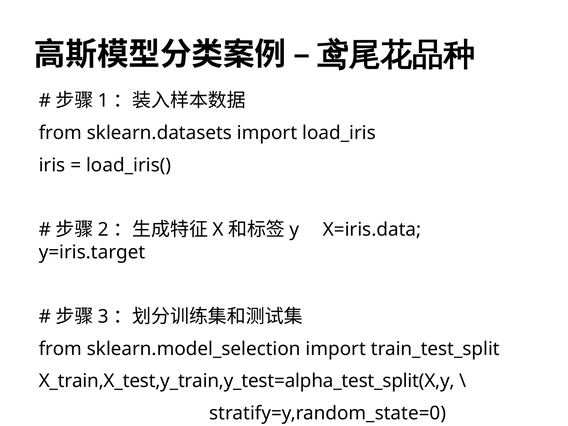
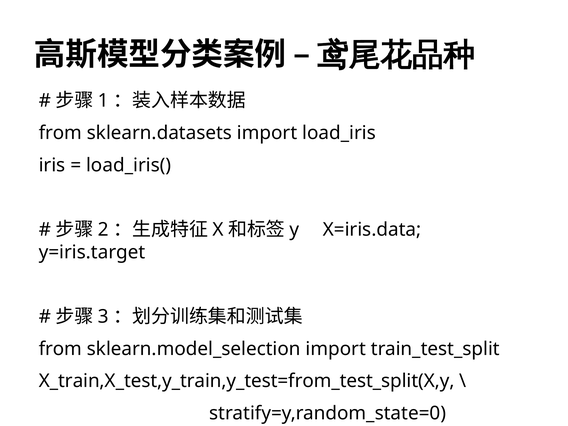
X_train,X_test,y_train,y_test=alpha_test_split(X,y: X_train,X_test,y_train,y_test=alpha_test_split(X,y -> X_train,X_test,y_train,y_test=from_test_split(X,y
